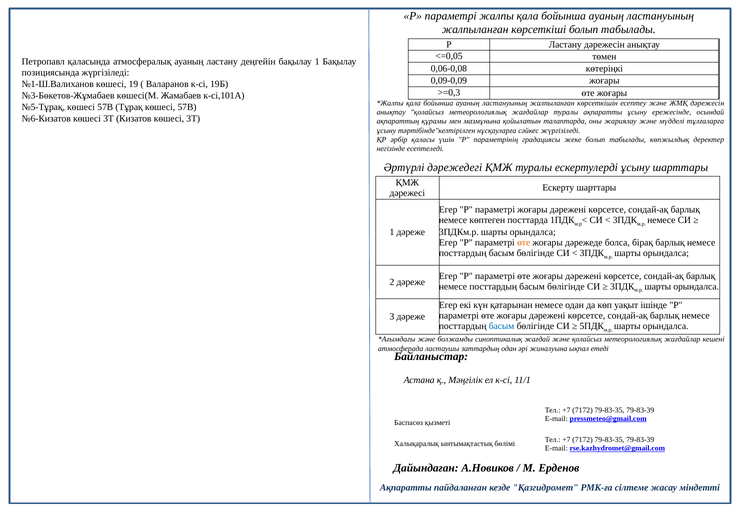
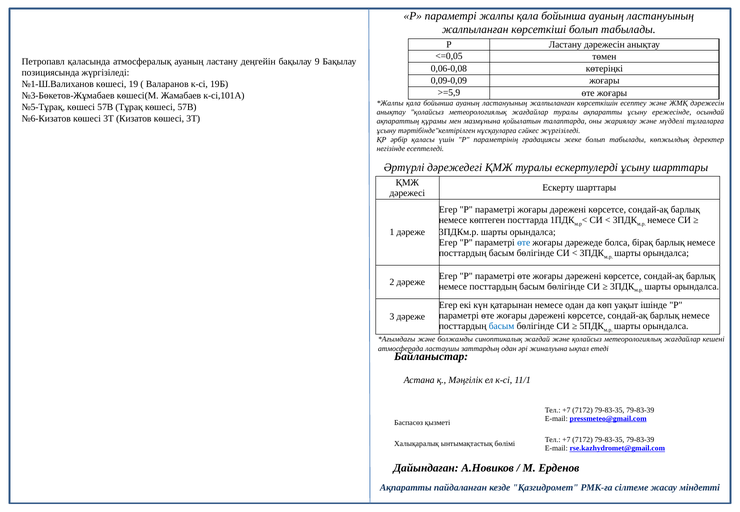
бақылау 1: 1 -> 9
>=0,3: >=0,3 -> >=5,9
өте at (524, 243) colour: orange -> blue
